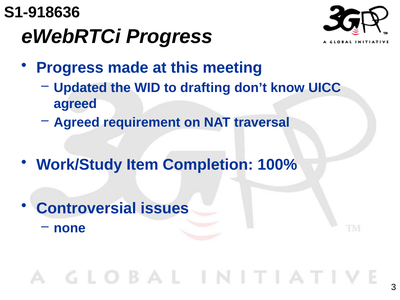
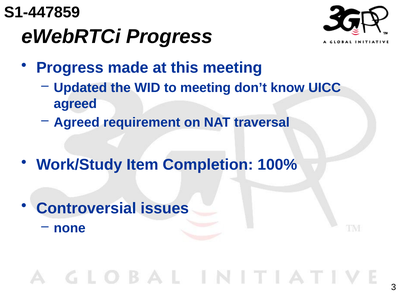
S1-918636: S1-918636 -> S1-447859
to drafting: drafting -> meeting
